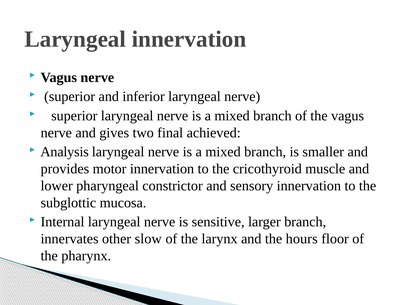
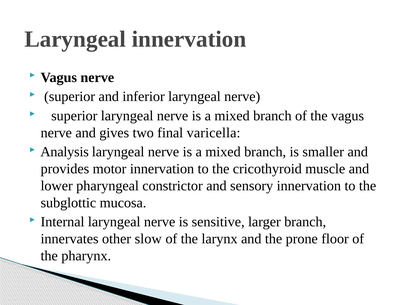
achieved: achieved -> varicella
hours: hours -> prone
